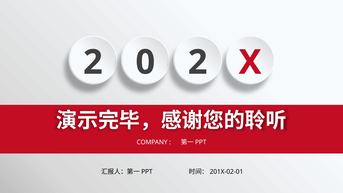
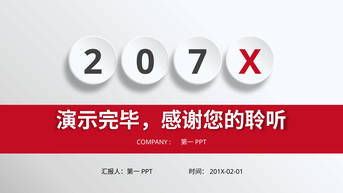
2 at (198, 62): 2 -> 7
